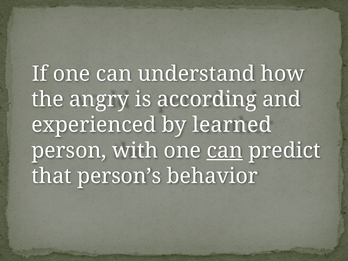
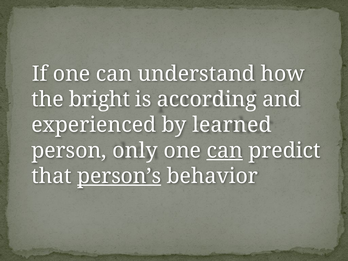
angry: angry -> bright
with: with -> only
person’s underline: none -> present
